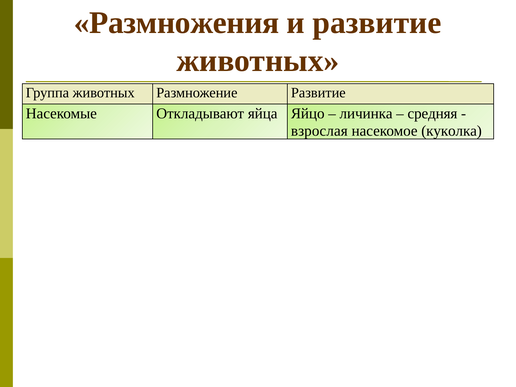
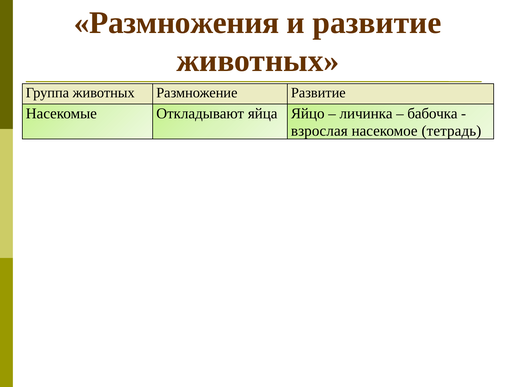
средняя: средняя -> бабочка
куколка: куколка -> тетрадь
